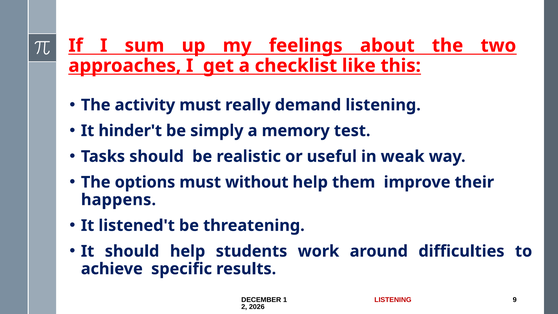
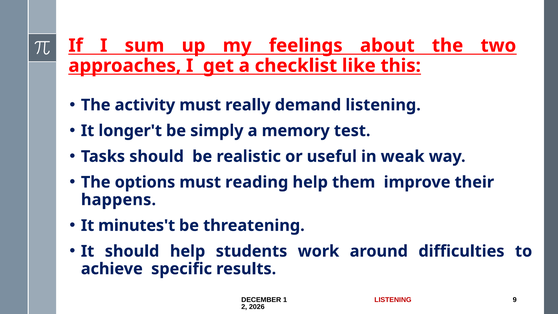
hinder't: hinder't -> longer't
without: without -> reading
listened't: listened't -> minutes't
